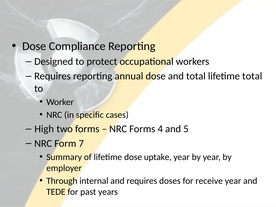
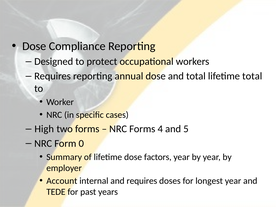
7: 7 -> 0
uptake: uptake -> factors
Through: Through -> Account
receive: receive -> longest
